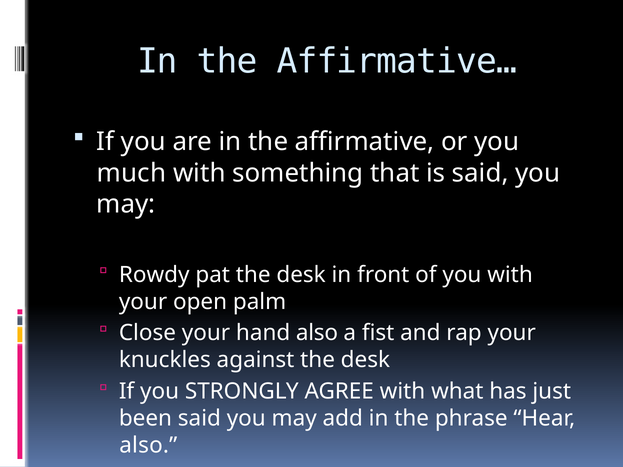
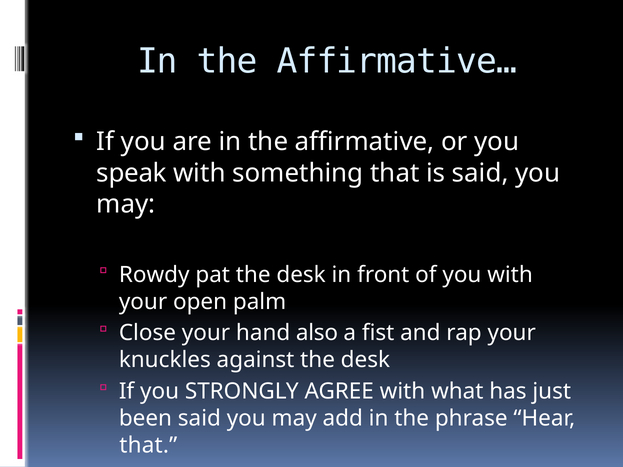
much: much -> speak
also at (148, 446): also -> that
